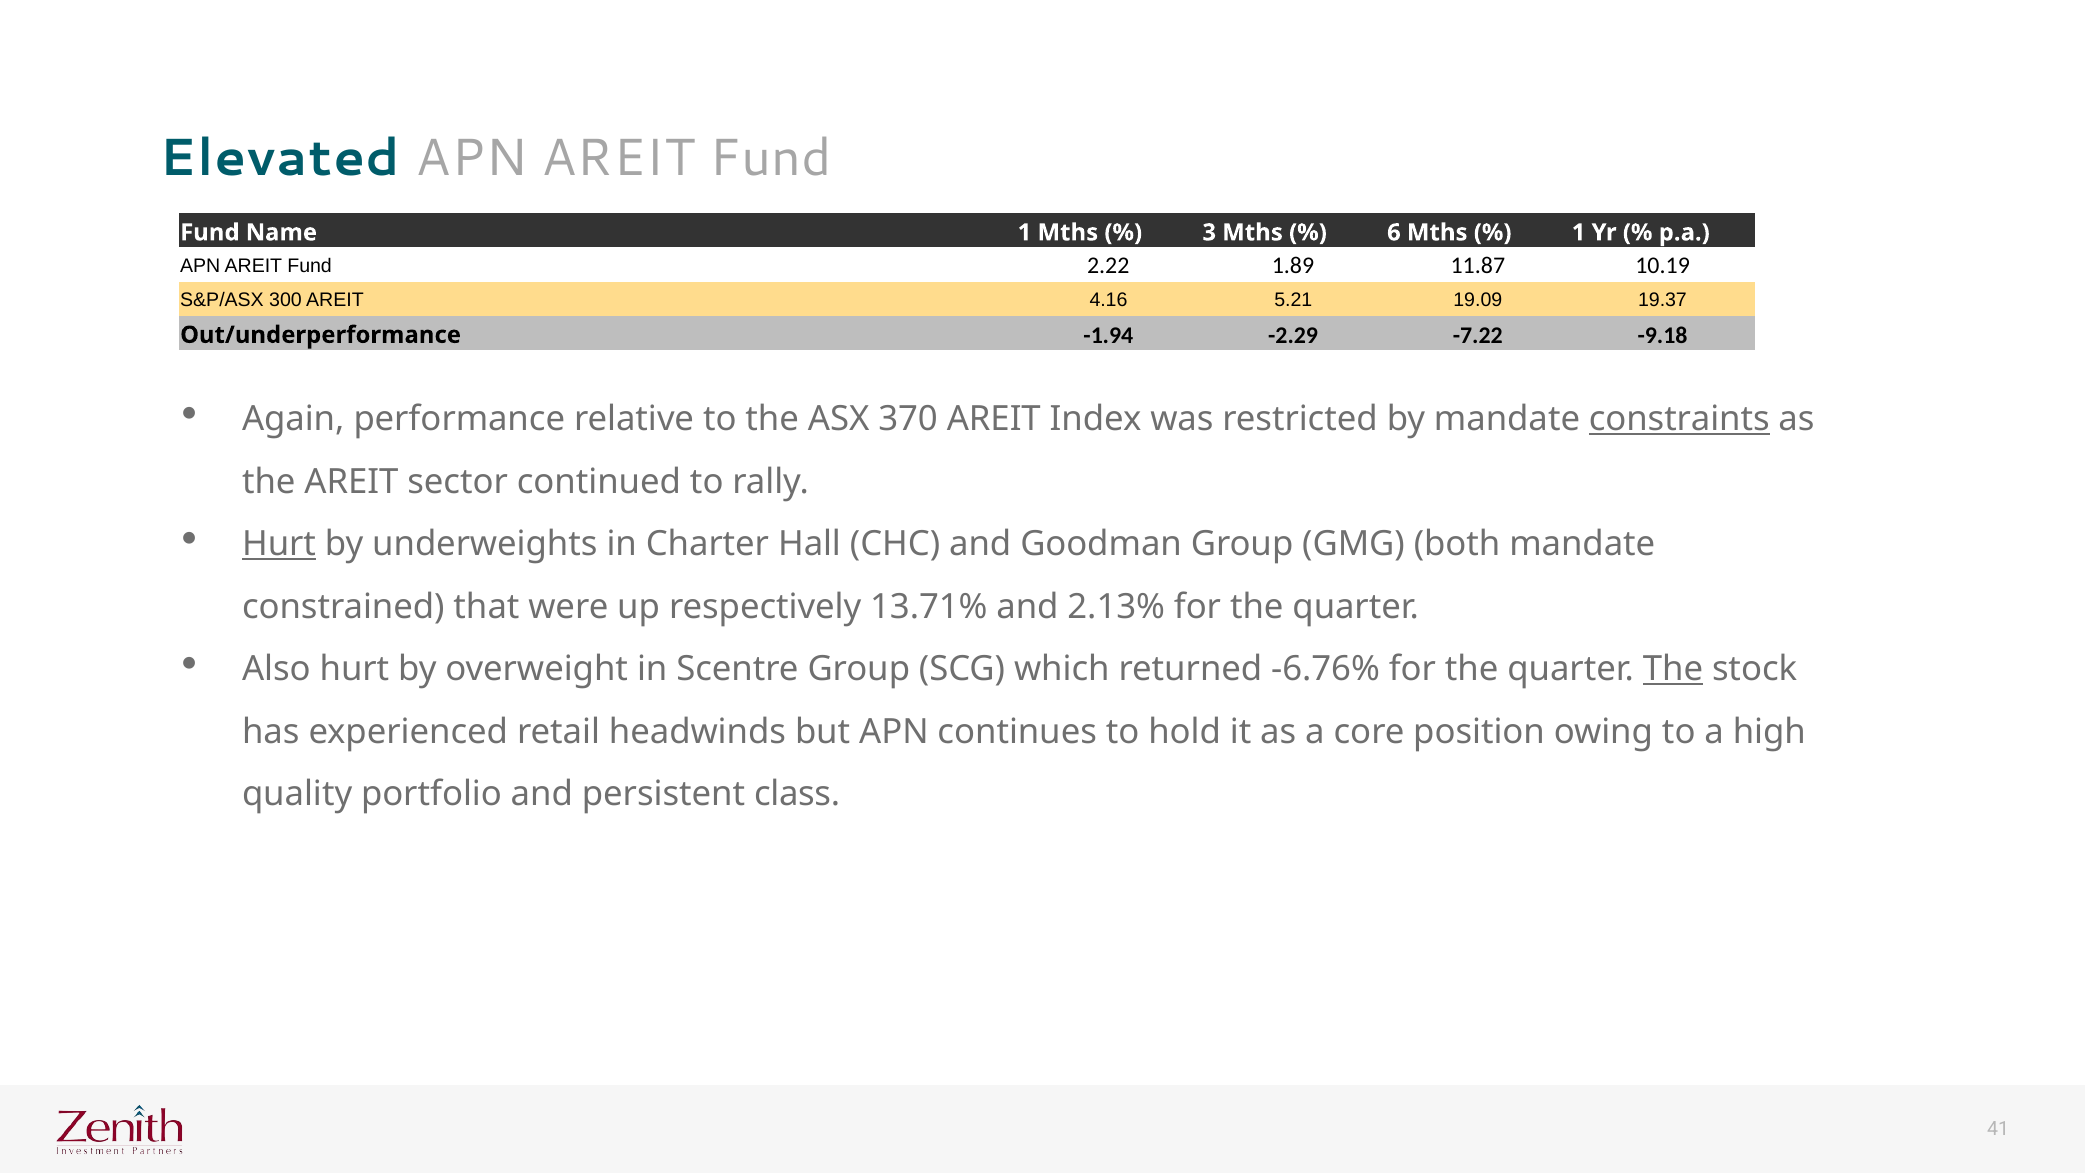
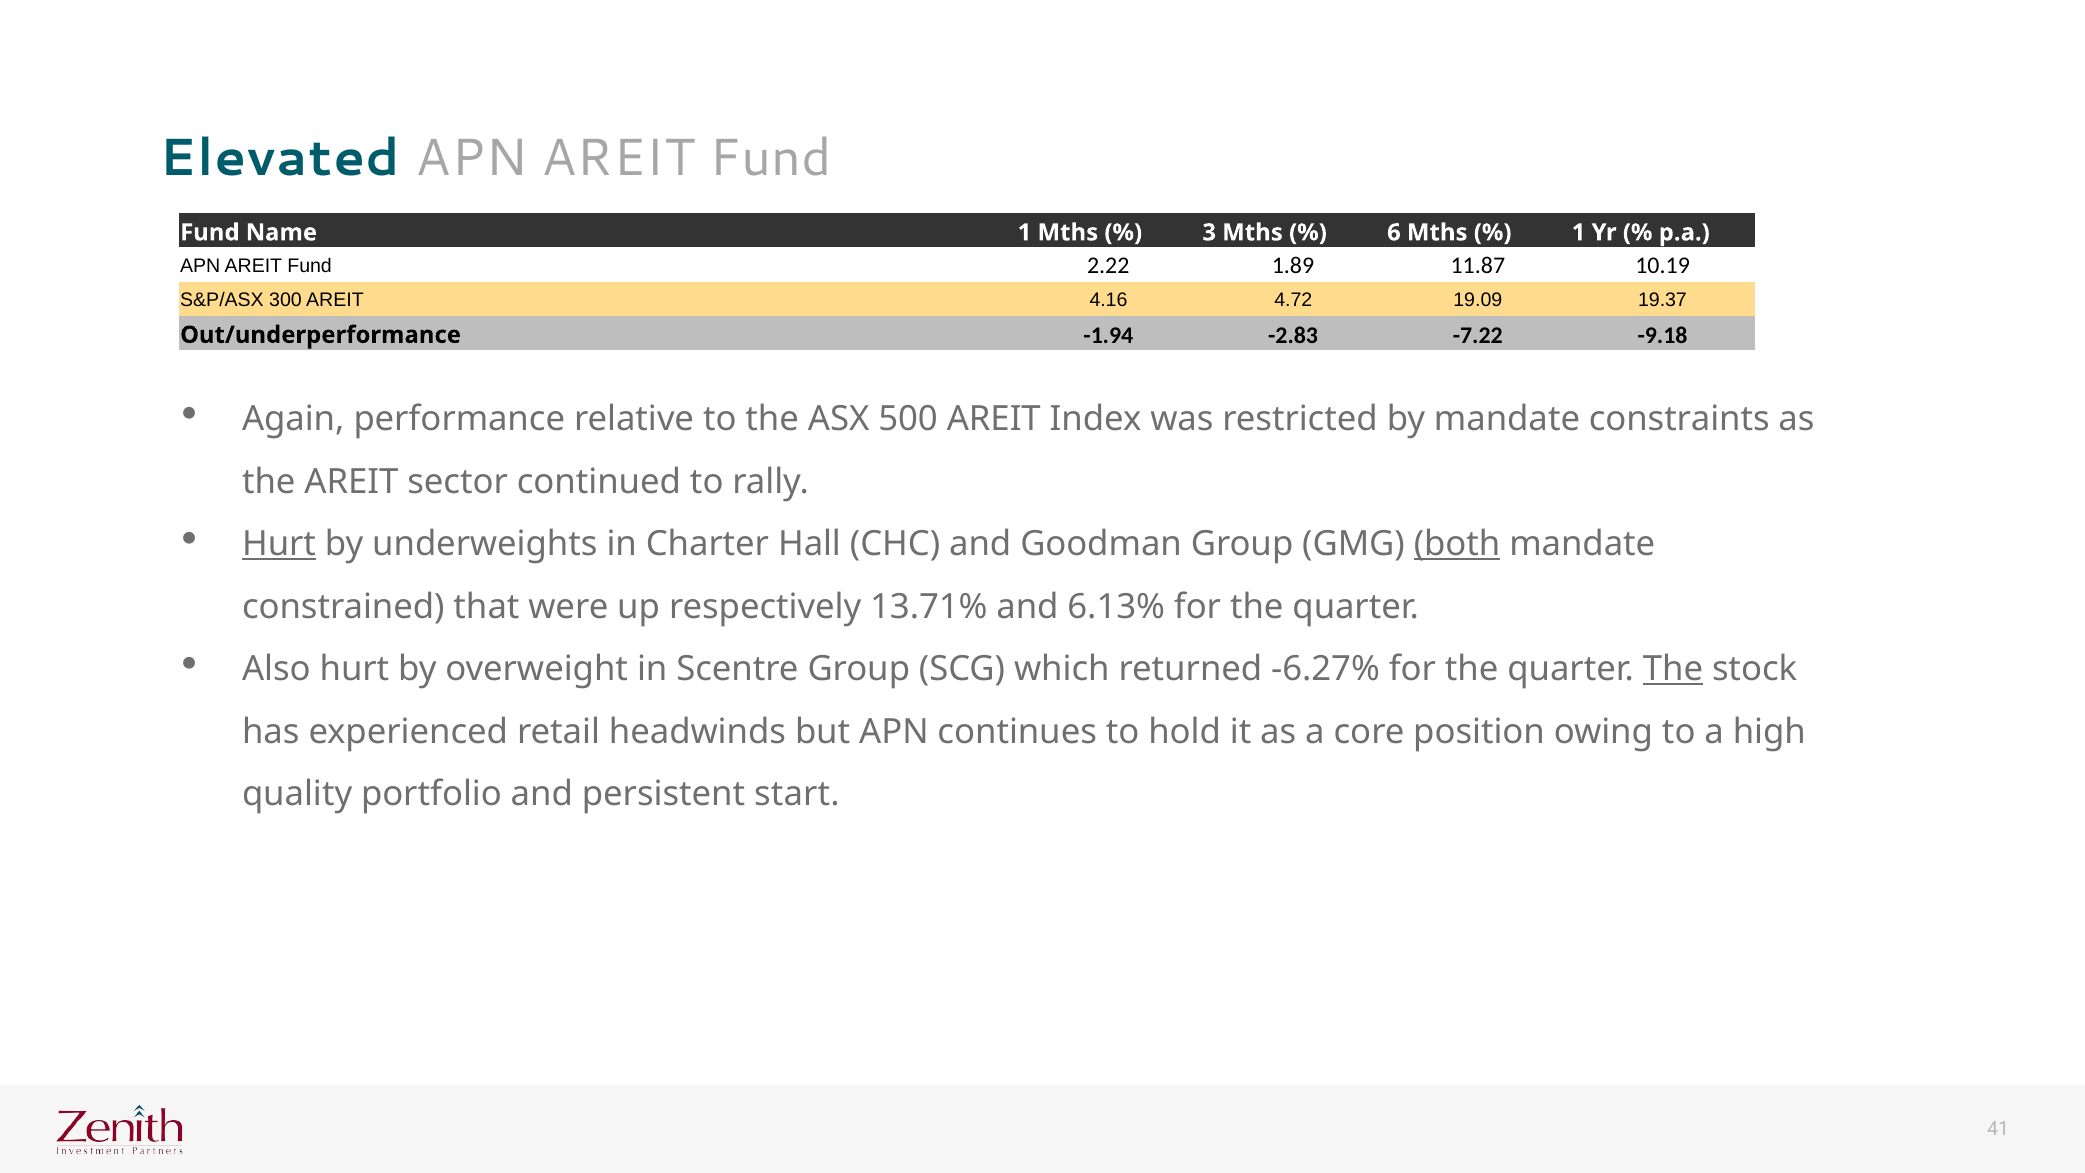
5.21: 5.21 -> 4.72
-2.29: -2.29 -> -2.83
370: 370 -> 500
constraints underline: present -> none
both underline: none -> present
2.13%: 2.13% -> 6.13%
-6.76%: -6.76% -> -6.27%
class: class -> start
